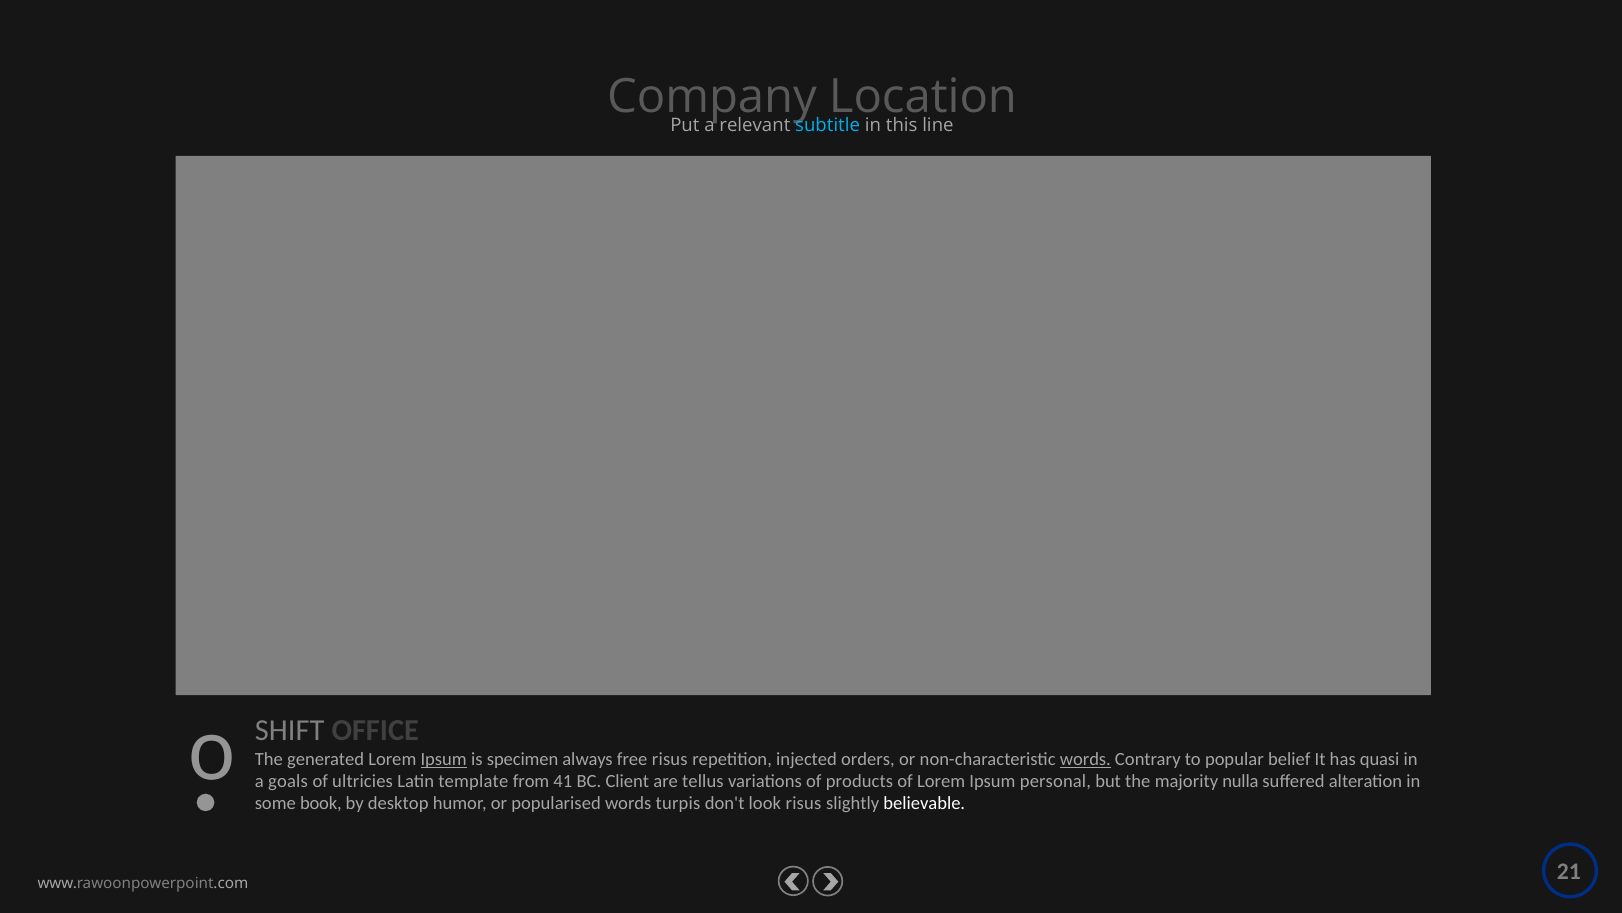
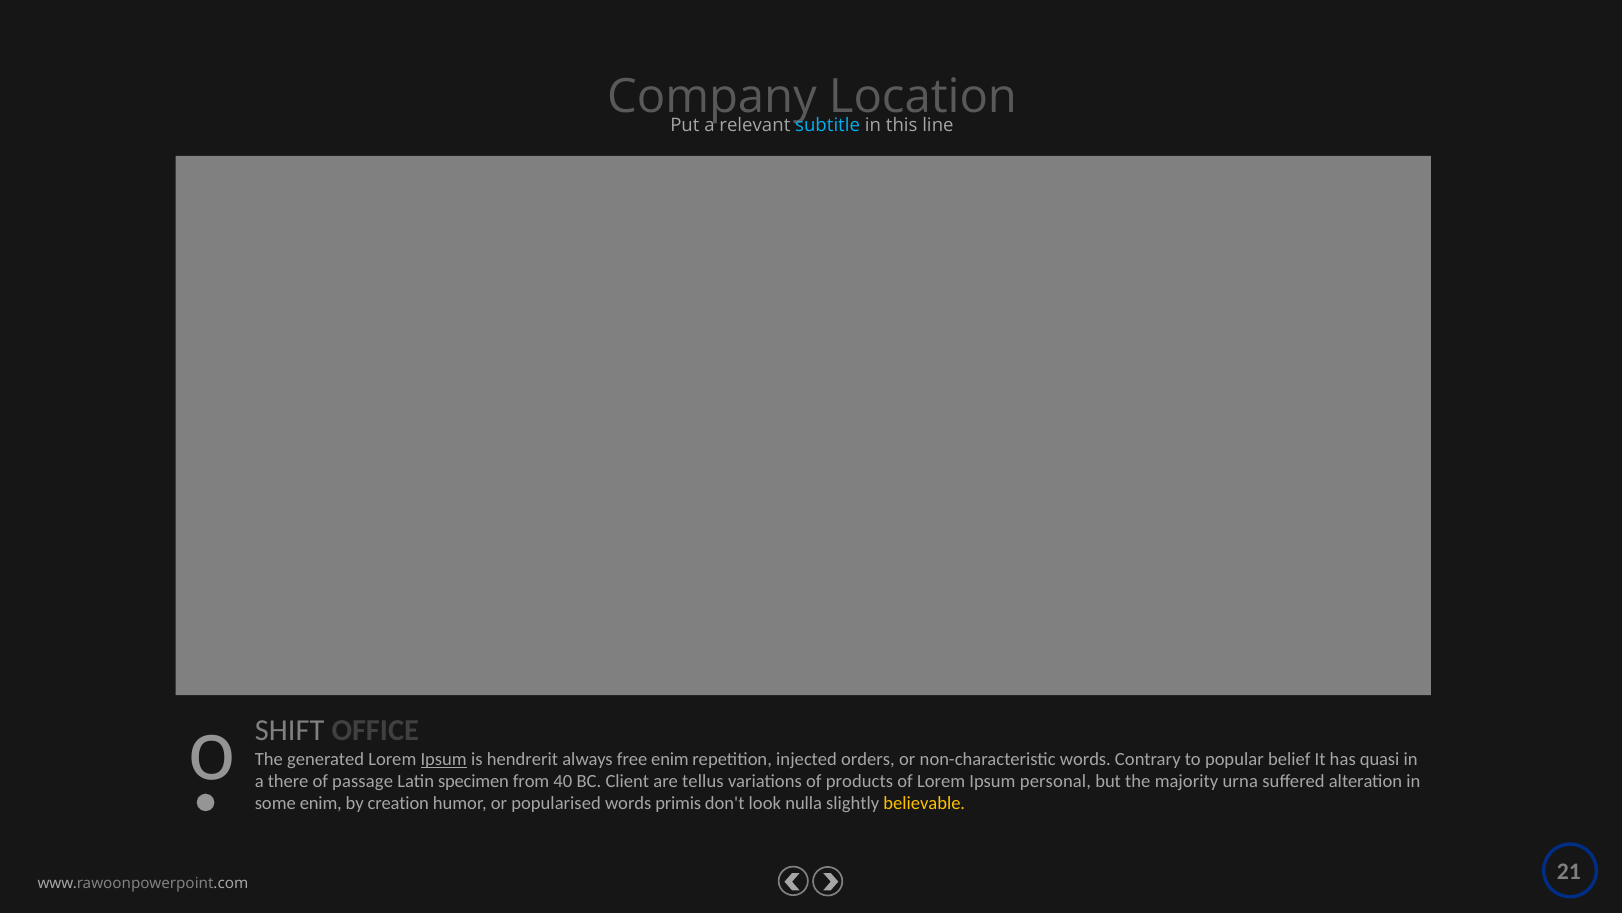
specimen: specimen -> hendrerit
free risus: risus -> enim
words at (1085, 759) underline: present -> none
goals: goals -> there
ultricies: ultricies -> passage
template: template -> specimen
41: 41 -> 40
nulla: nulla -> urna
some book: book -> enim
desktop: desktop -> creation
turpis: turpis -> primis
look risus: risus -> nulla
believable colour: white -> yellow
